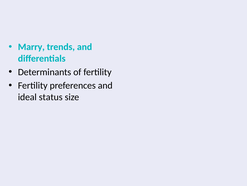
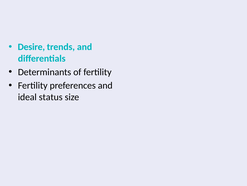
Marry: Marry -> Desire
